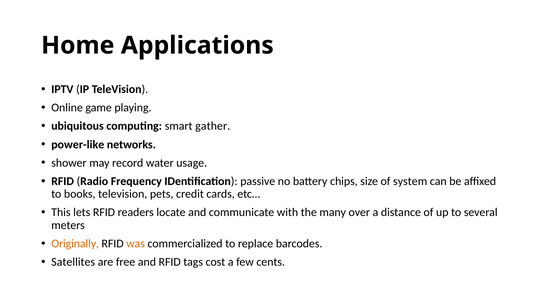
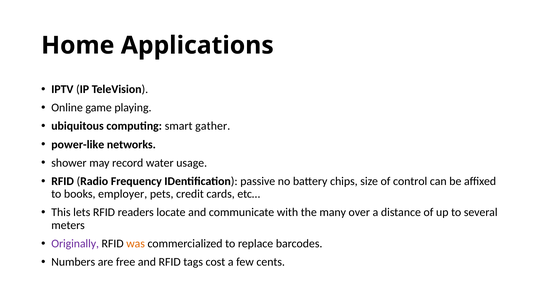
system: system -> control
books television: television -> employer
Originally colour: orange -> purple
Satellites: Satellites -> Numbers
